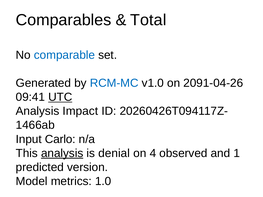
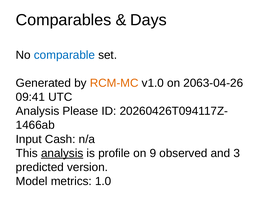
Total: Total -> Days
RCM-MC colour: blue -> orange
2091-04-26: 2091-04-26 -> 2063-04-26
UTC underline: present -> none
Impact: Impact -> Please
Carlo: Carlo -> Cash
denial: denial -> profile
4: 4 -> 9
1: 1 -> 3
